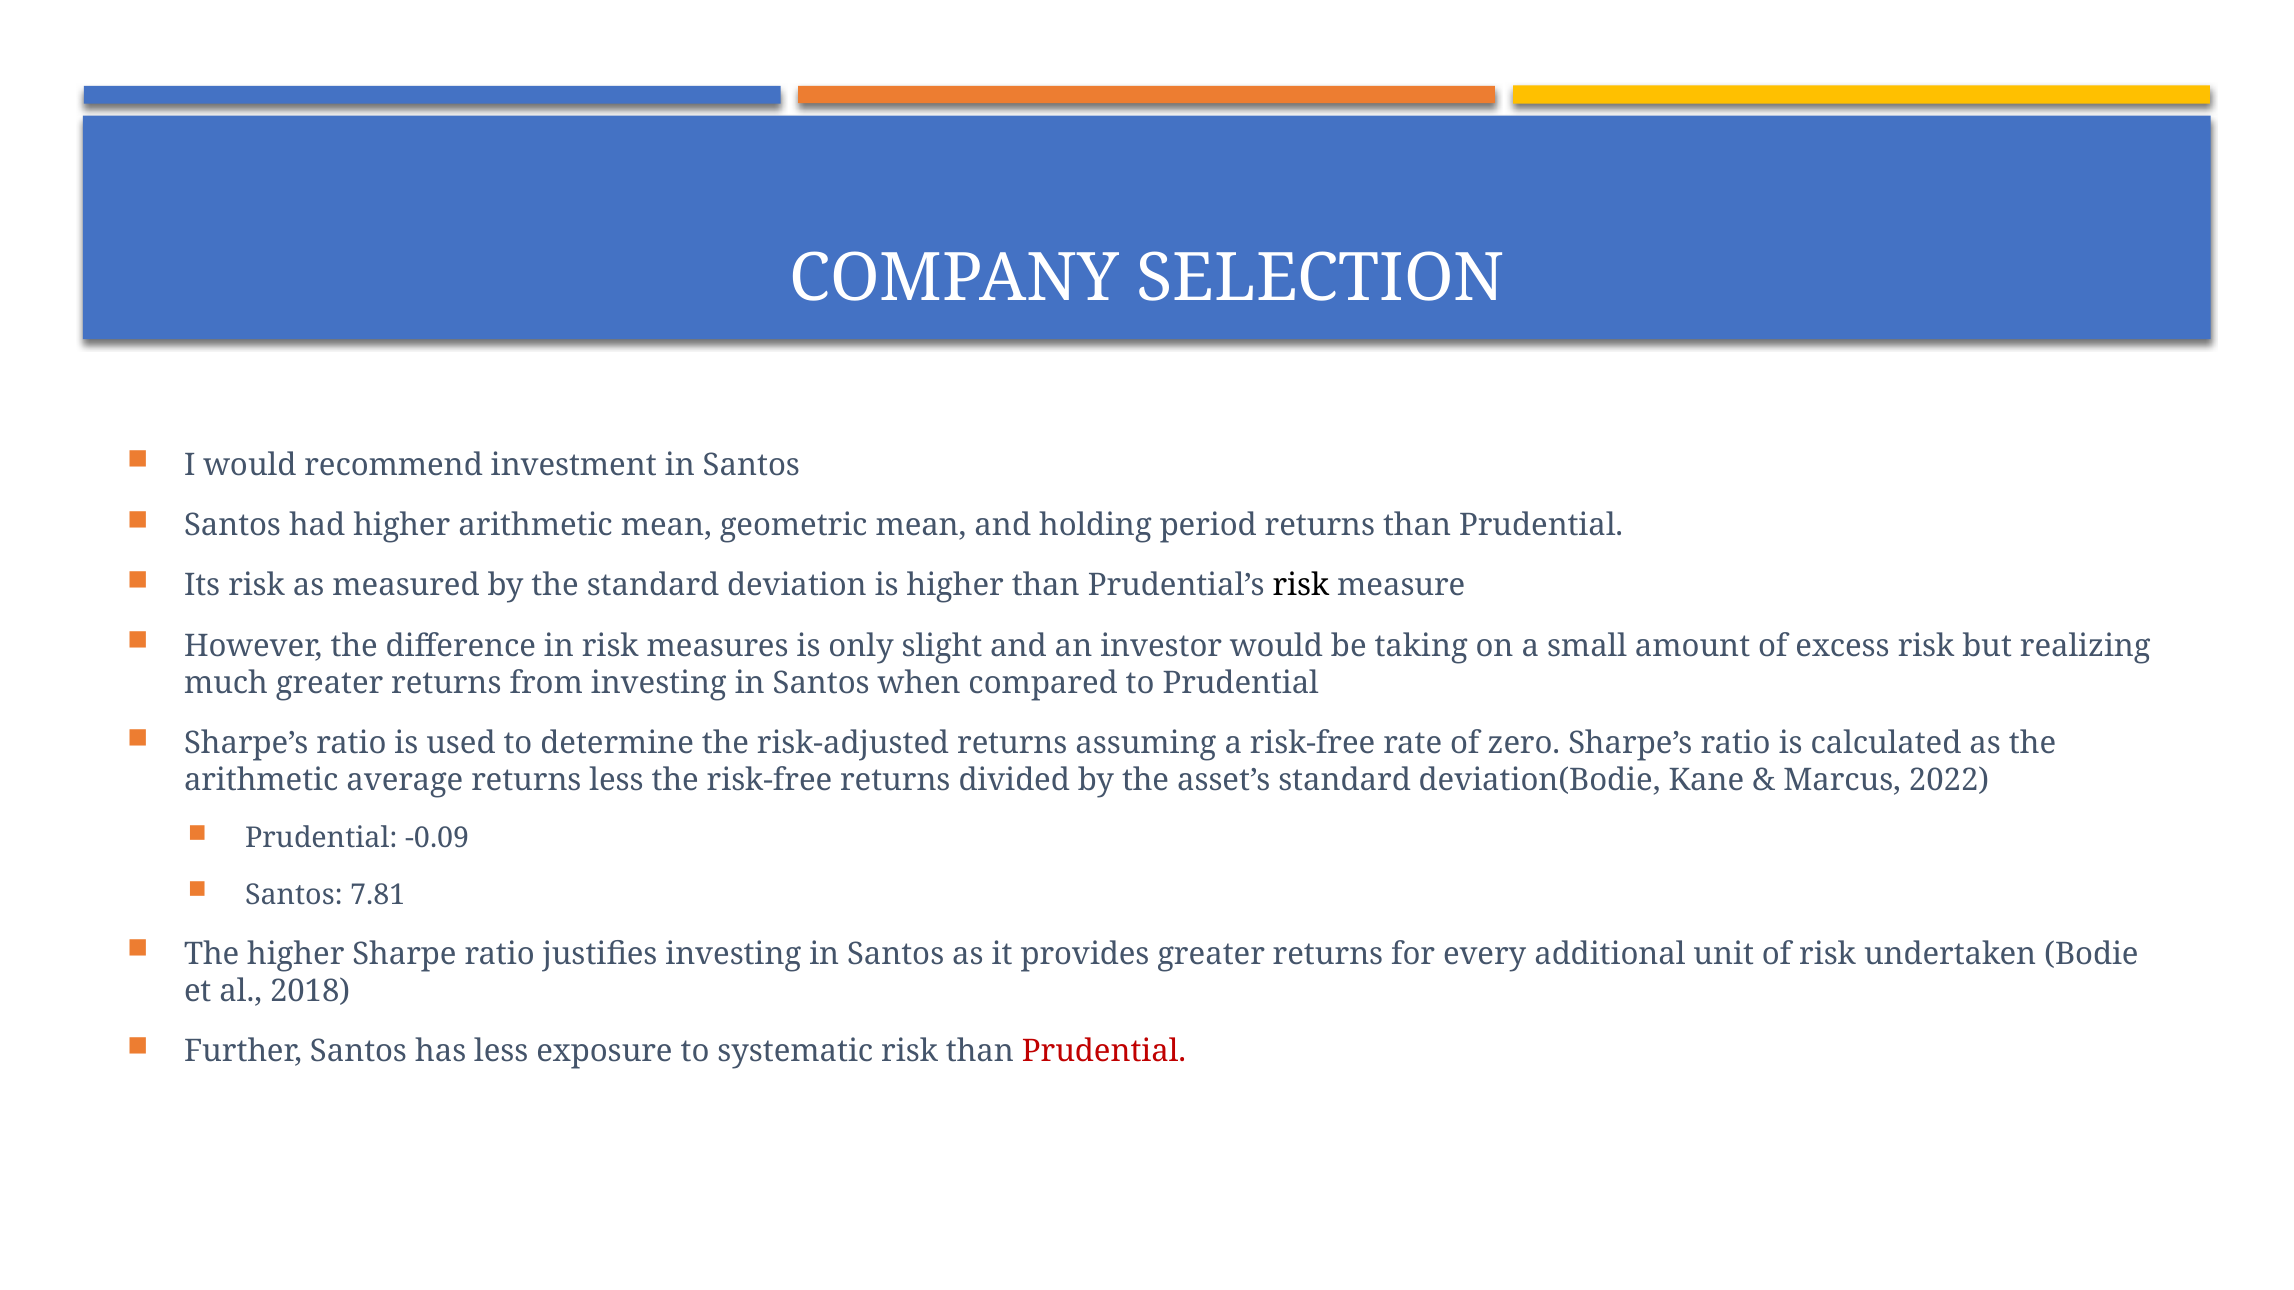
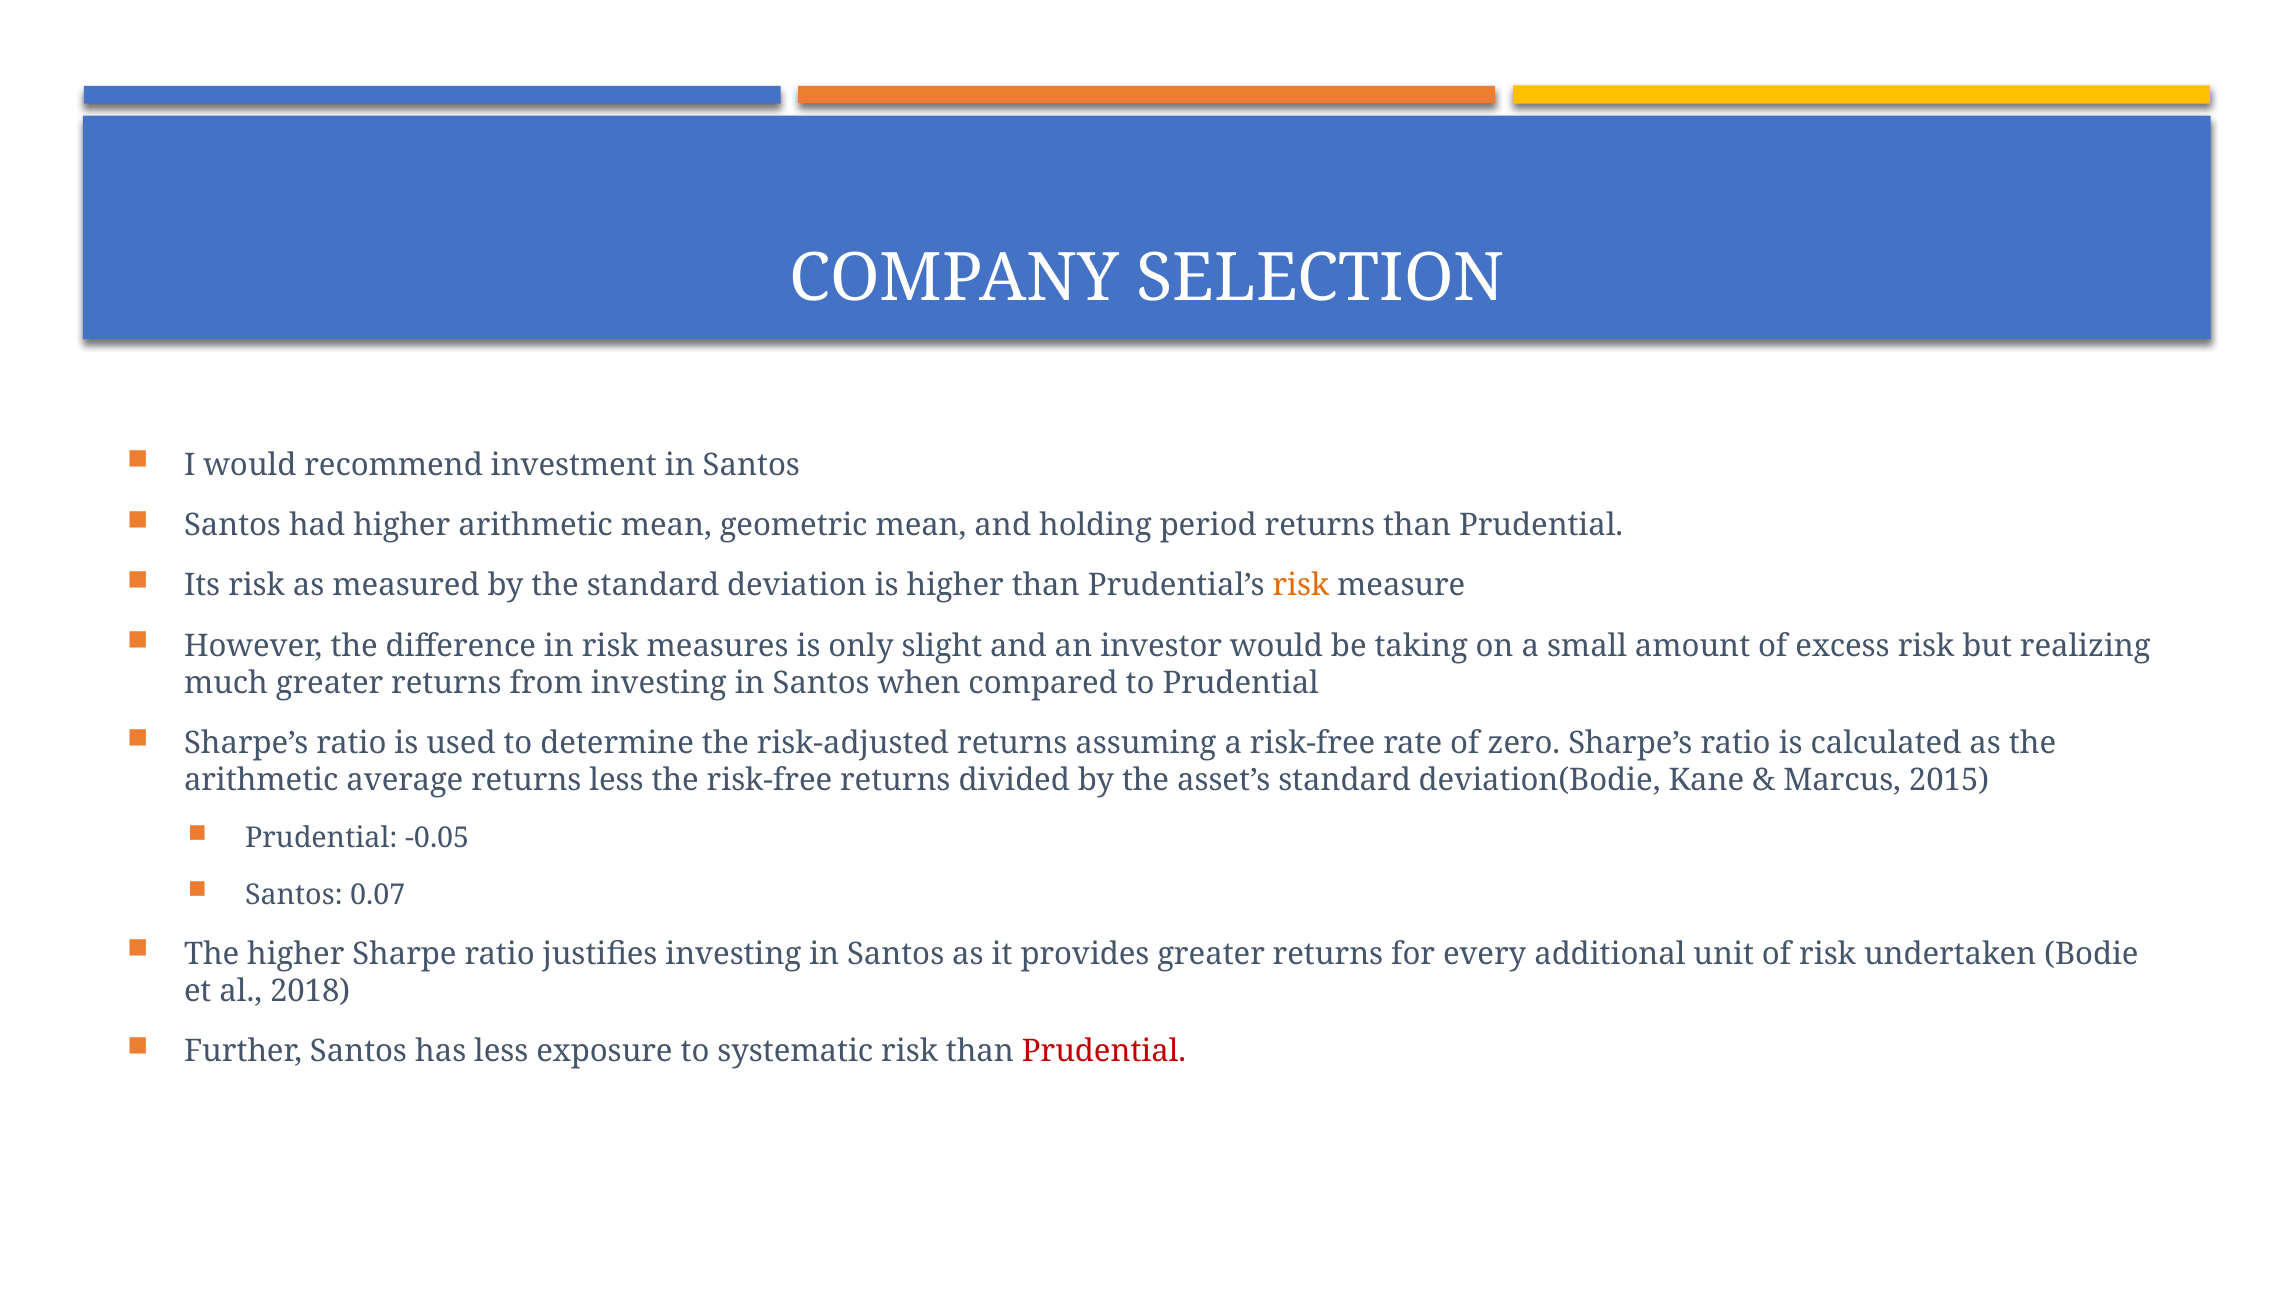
risk at (1301, 586) colour: black -> orange
2022: 2022 -> 2015
-0.09: -0.09 -> -0.05
7.81: 7.81 -> 0.07
